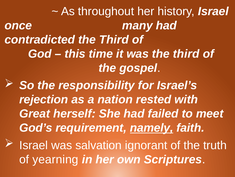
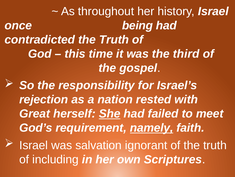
many: many -> being
contradicted the Third: Third -> Truth
She underline: none -> present
yearning: yearning -> including
